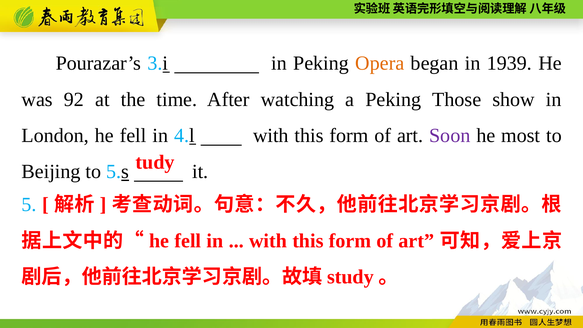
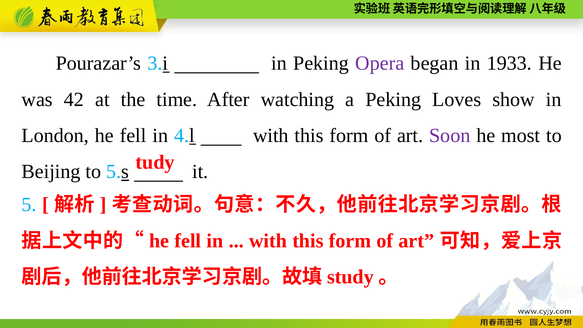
Opera colour: orange -> purple
1939: 1939 -> 1933
92: 92 -> 42
Those: Those -> Loves
